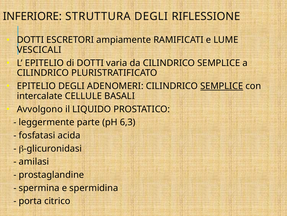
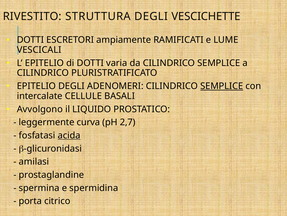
INFERIORE: INFERIORE -> RIVESTITO
RIFLESSIONE: RIFLESSIONE -> VESCICHETTE
parte: parte -> curva
6,3: 6,3 -> 2,7
acida underline: none -> present
